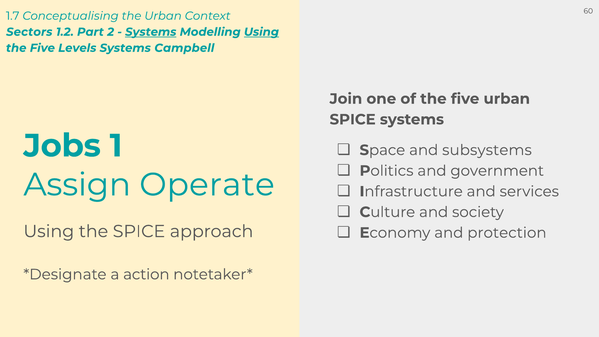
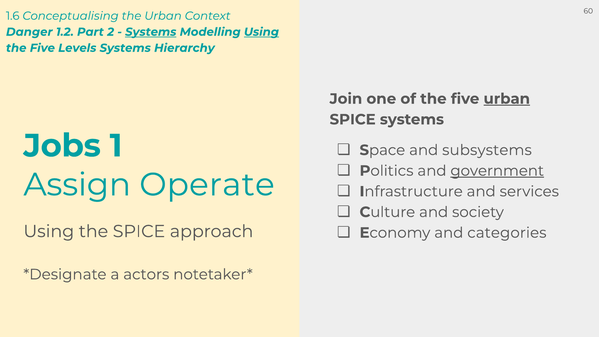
1.7: 1.7 -> 1.6
Sectors: Sectors -> Danger
Campbell: Campbell -> Hierarchy
urban at (507, 99) underline: none -> present
government underline: none -> present
protection: protection -> categories
action: action -> actors
